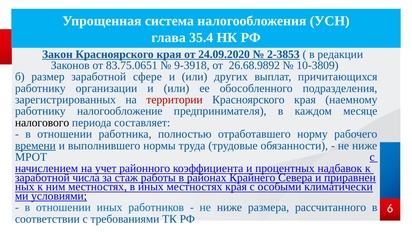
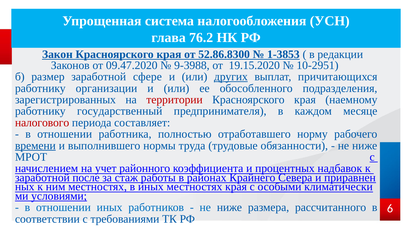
35.4: 35.4 -> 76.2
24.09.2020: 24.09.2020 -> 52.86.8300
2-3853: 2-3853 -> 1-3853
83.75.0651: 83.75.0651 -> 09.47.2020
9-3918: 9-3918 -> 9-3988
26.68.9892: 26.68.9892 -> 19.15.2020
10-3809: 10-3809 -> 10-2951
других underline: none -> present
налогообложение: налогообложение -> государственный
налогового colour: black -> red
числа: числа -> после
